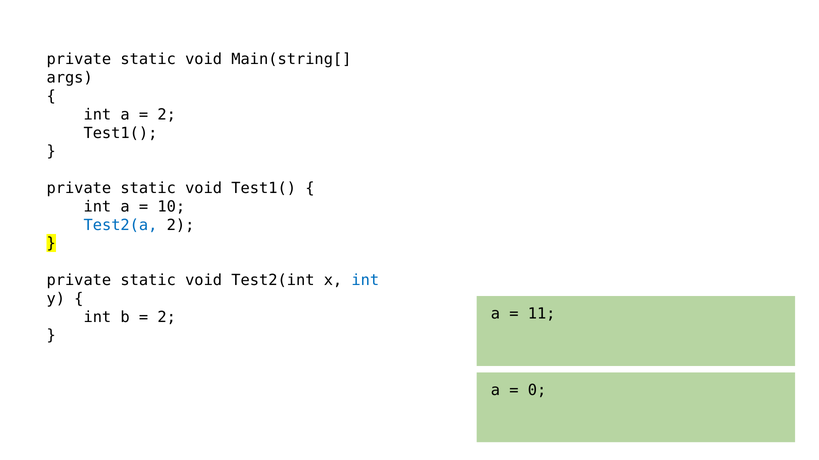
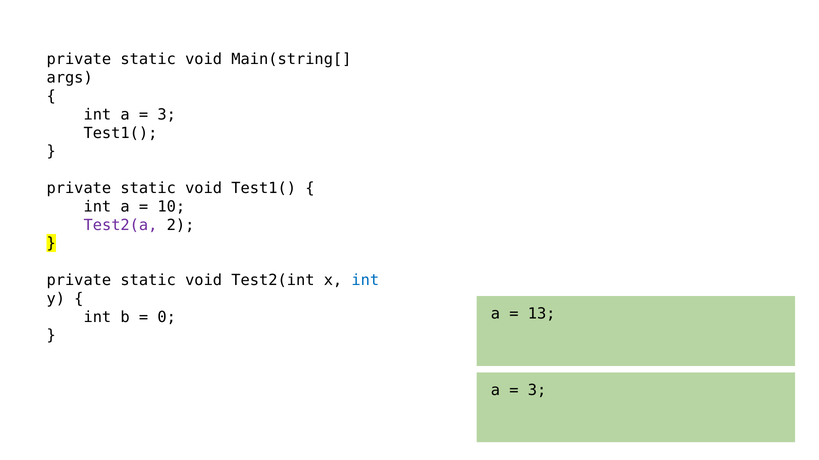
2 at (167, 115): 2 -> 3
Test2(a colour: blue -> purple
11: 11 -> 13
2 at (167, 317): 2 -> 0
0 at (537, 391): 0 -> 3
